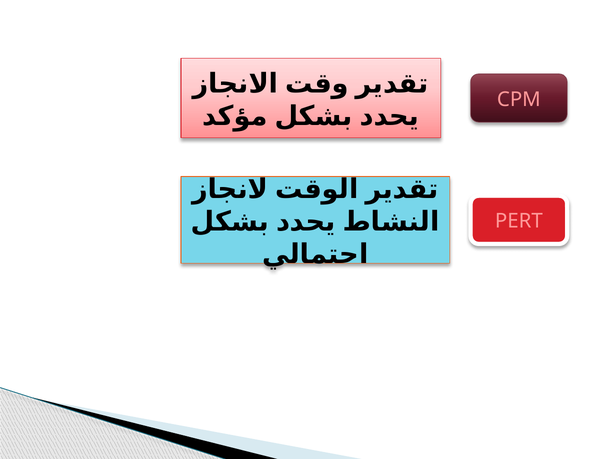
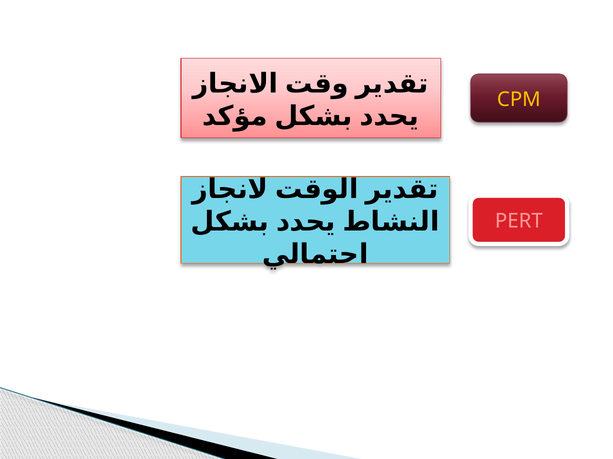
CPM colour: pink -> yellow
